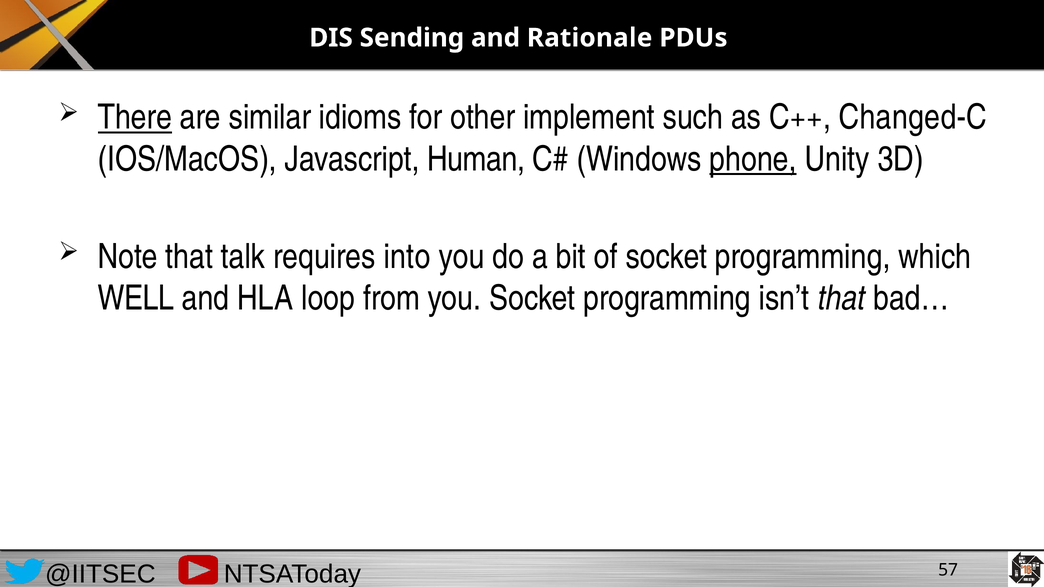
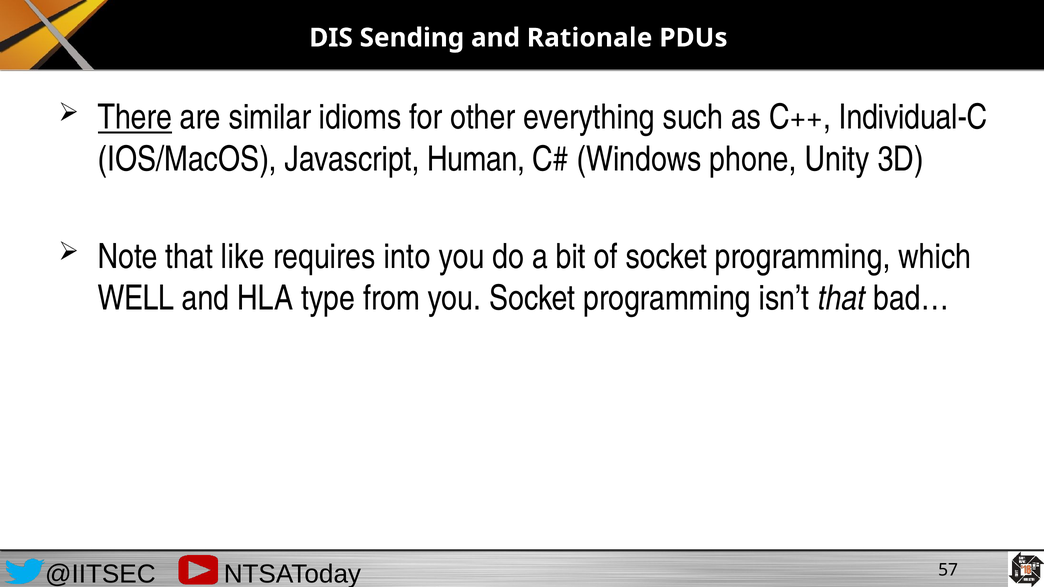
implement: implement -> everything
Changed-C: Changed-C -> Individual-C
phone underline: present -> none
talk: talk -> like
loop: loop -> type
